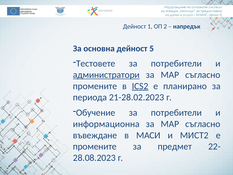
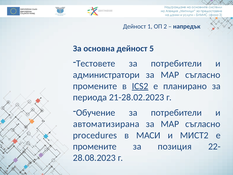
администратори underline: present -> none
информационна: информационна -> автоматизирана
въвеждане: въвеждане -> procedures
предмет: предмет -> позиция
